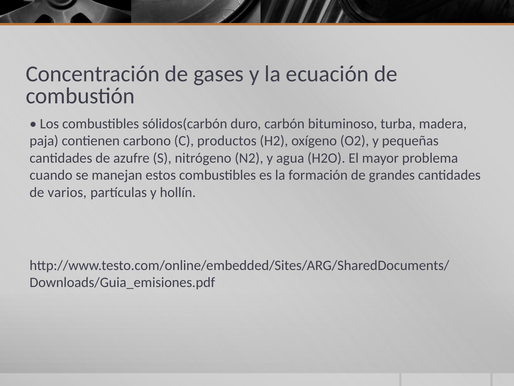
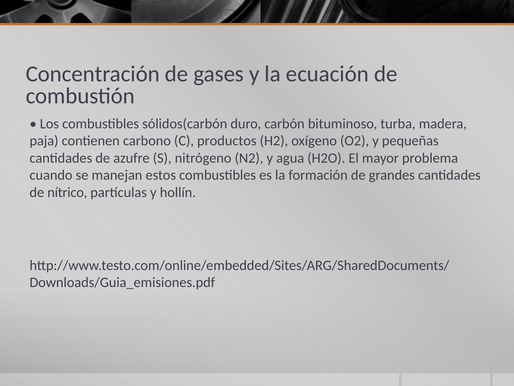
varios: varios -> nítrico
